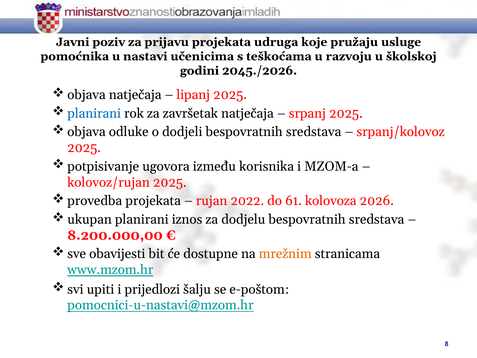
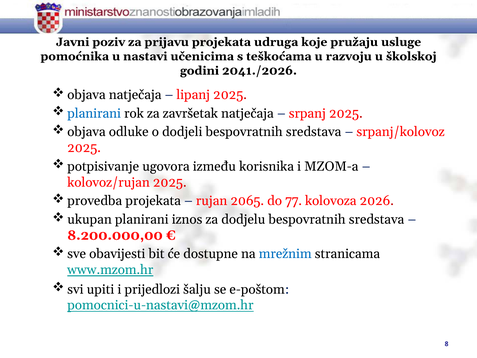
2045./2026: 2045./2026 -> 2041./2026
2022: 2022 -> 2065
61: 61 -> 77
mrežnim colour: orange -> blue
